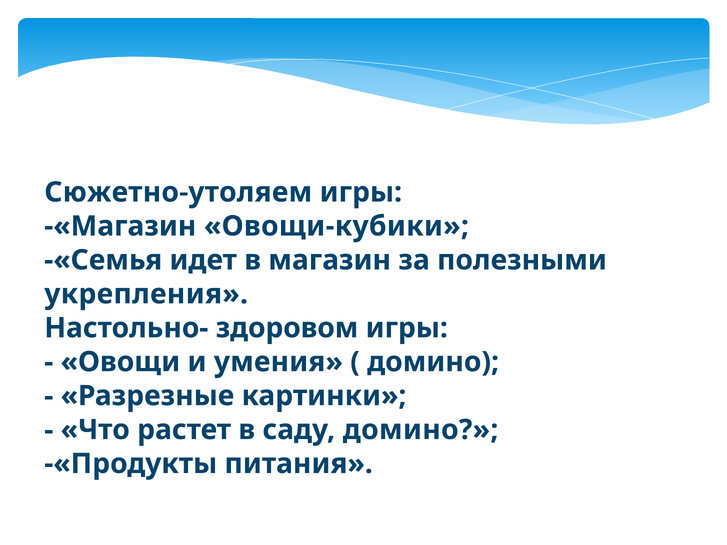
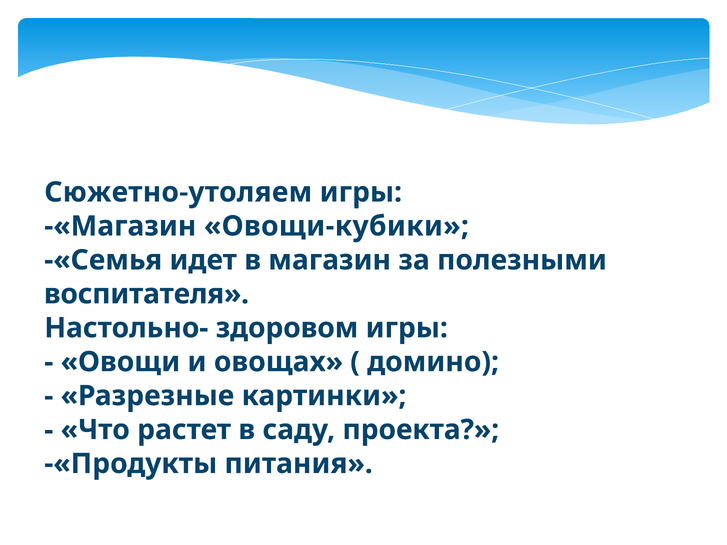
укрепления: укрепления -> воспитателя
умения: умения -> овощах
саду домино: домино -> проекта
